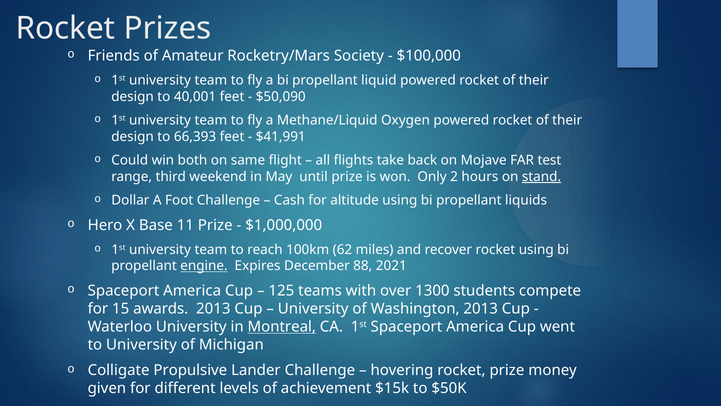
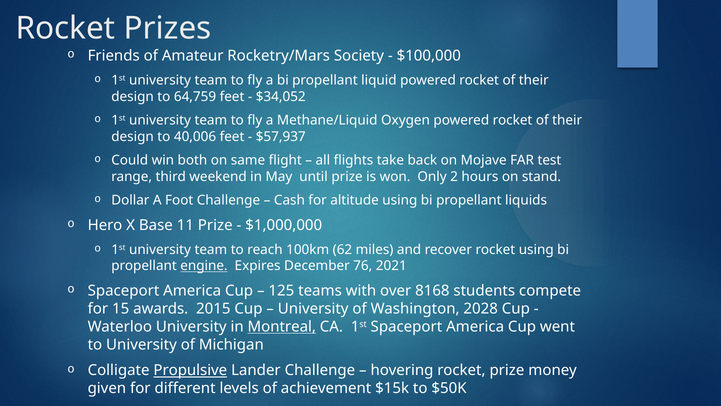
40,001: 40,001 -> 64,759
$50,090: $50,090 -> $34,052
66,393: 66,393 -> 40,006
$41,991: $41,991 -> $57,937
stand underline: present -> none
88: 88 -> 76
1300: 1300 -> 8168
awards 2013: 2013 -> 2015
Washington 2013: 2013 -> 2028
Propulsive underline: none -> present
